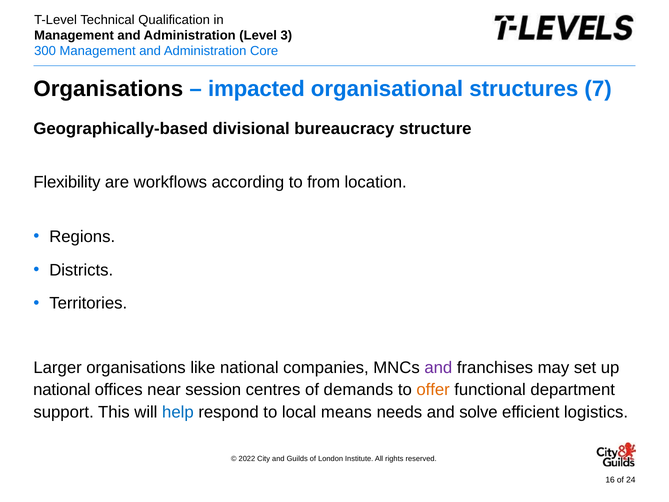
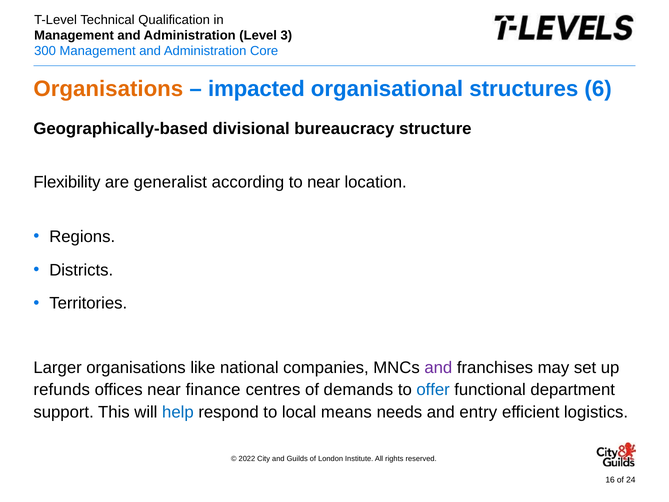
Organisations at (108, 89) colour: black -> orange
7: 7 -> 6
workflows: workflows -> generalist
to from: from -> near
national at (62, 390): national -> refunds
session: session -> finance
offer colour: orange -> blue
solve: solve -> entry
